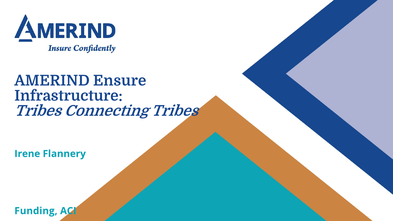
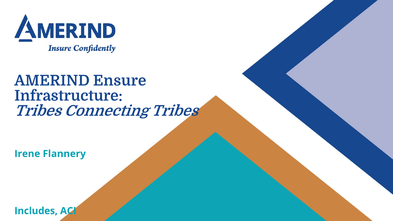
Funding: Funding -> Includes
